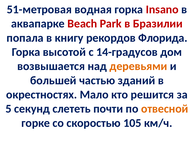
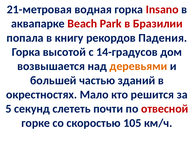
51-метровая: 51-метровая -> 21-метровая
Флорида: Флорида -> Падения
отвесной colour: orange -> red
